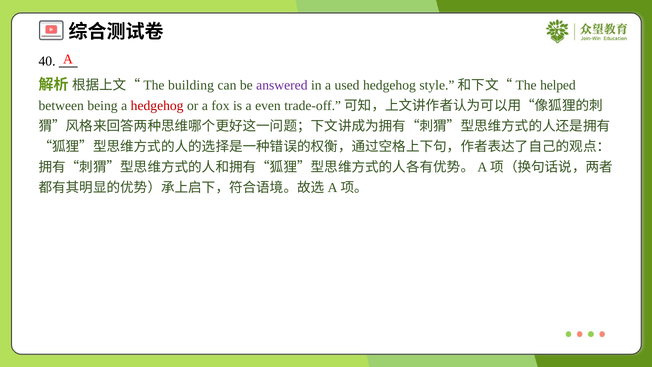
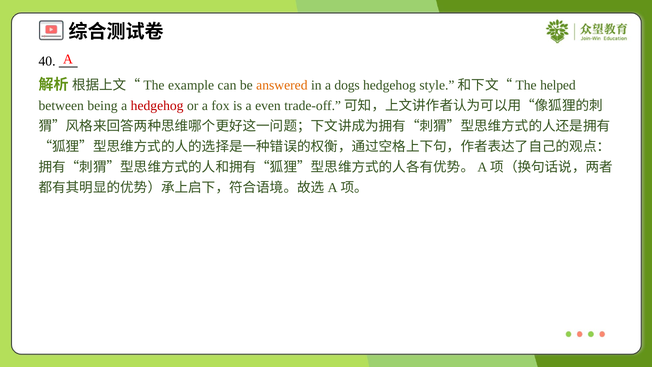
building: building -> example
answered colour: purple -> orange
used: used -> dogs
